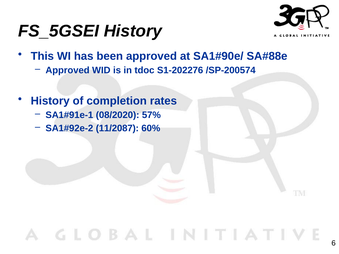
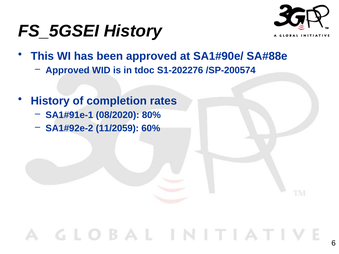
57%: 57% -> 80%
11/2087: 11/2087 -> 11/2059
